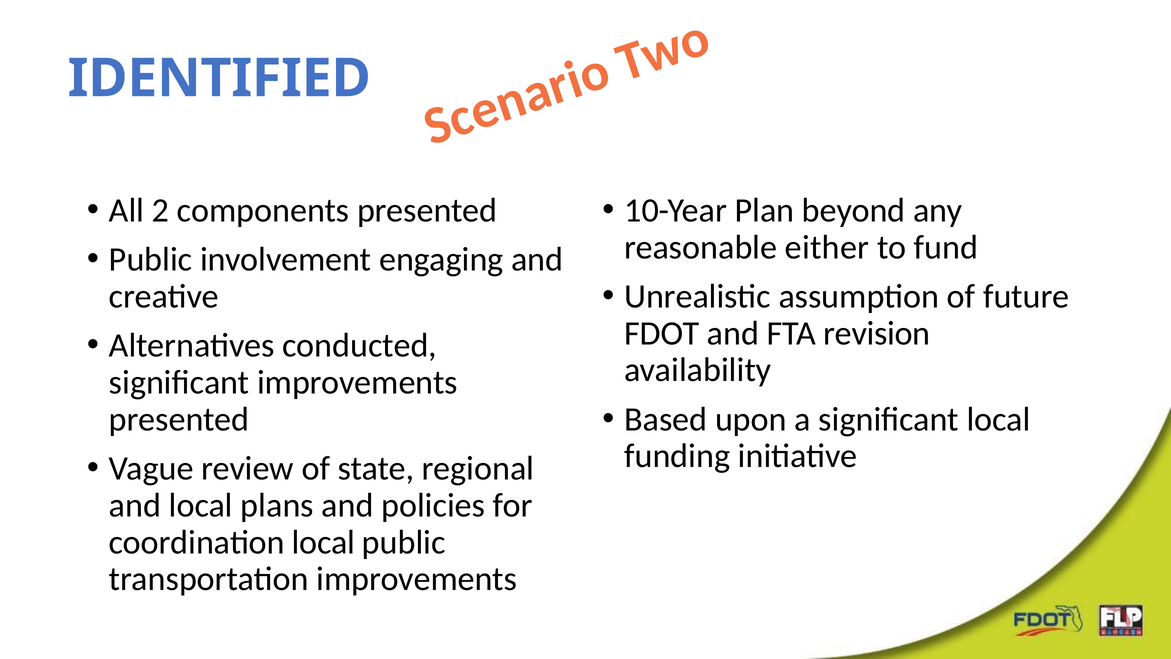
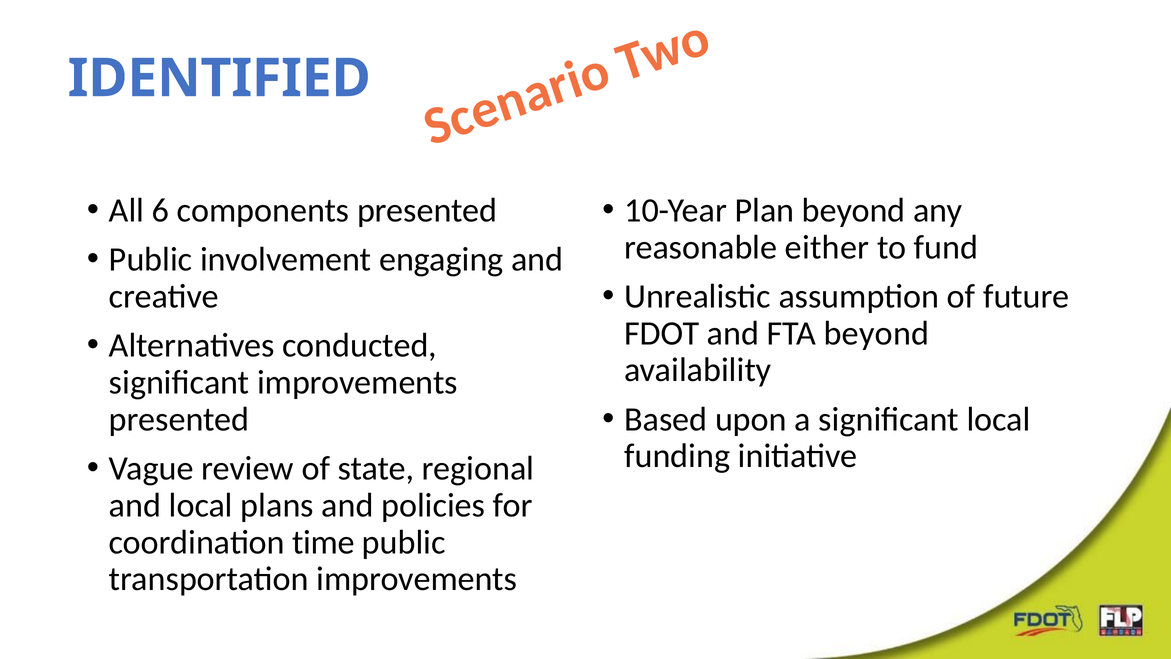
2: 2 -> 6
FTA revision: revision -> beyond
coordination local: local -> time
